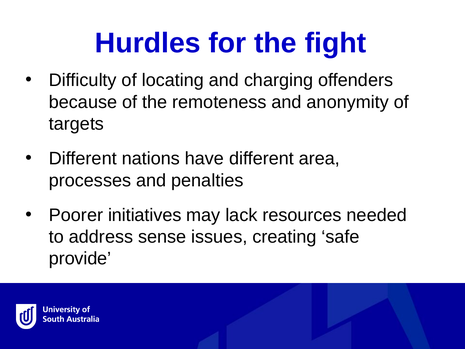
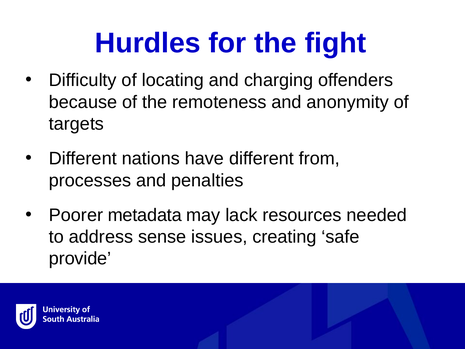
area: area -> from
initiatives: initiatives -> metadata
